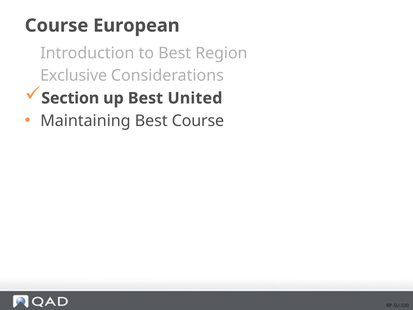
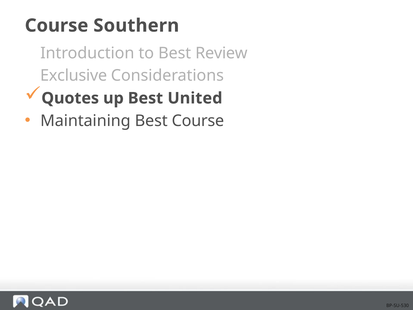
European: European -> Southern
Region: Region -> Review
Section: Section -> Quotes
